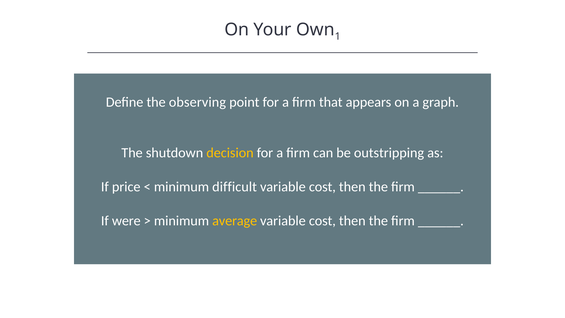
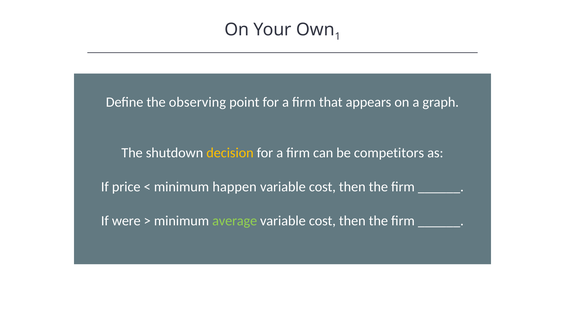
outstripping: outstripping -> competitors
difficult: difficult -> happen
average colour: yellow -> light green
